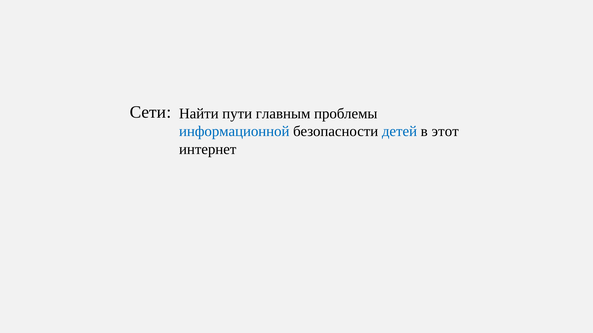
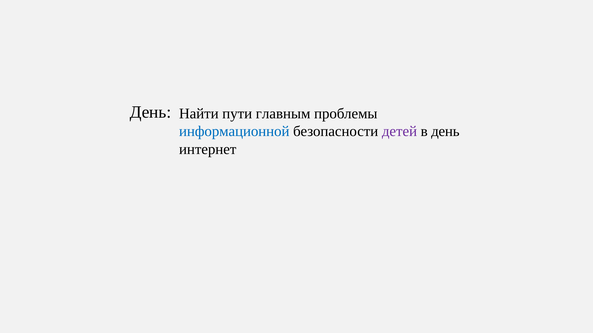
Сети at (151, 112): Сети -> День
детей colour: blue -> purple
в этот: этот -> день
